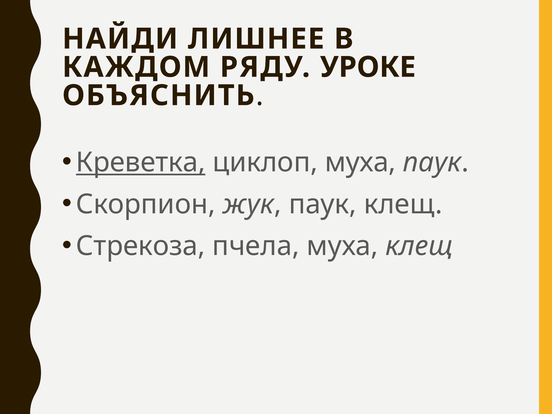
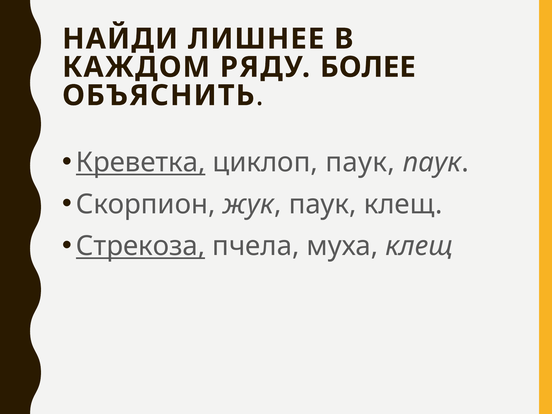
УРОКЕ: УРОКЕ -> БОЛЕЕ
циклоп муха: муха -> паук
Стрекоза underline: none -> present
